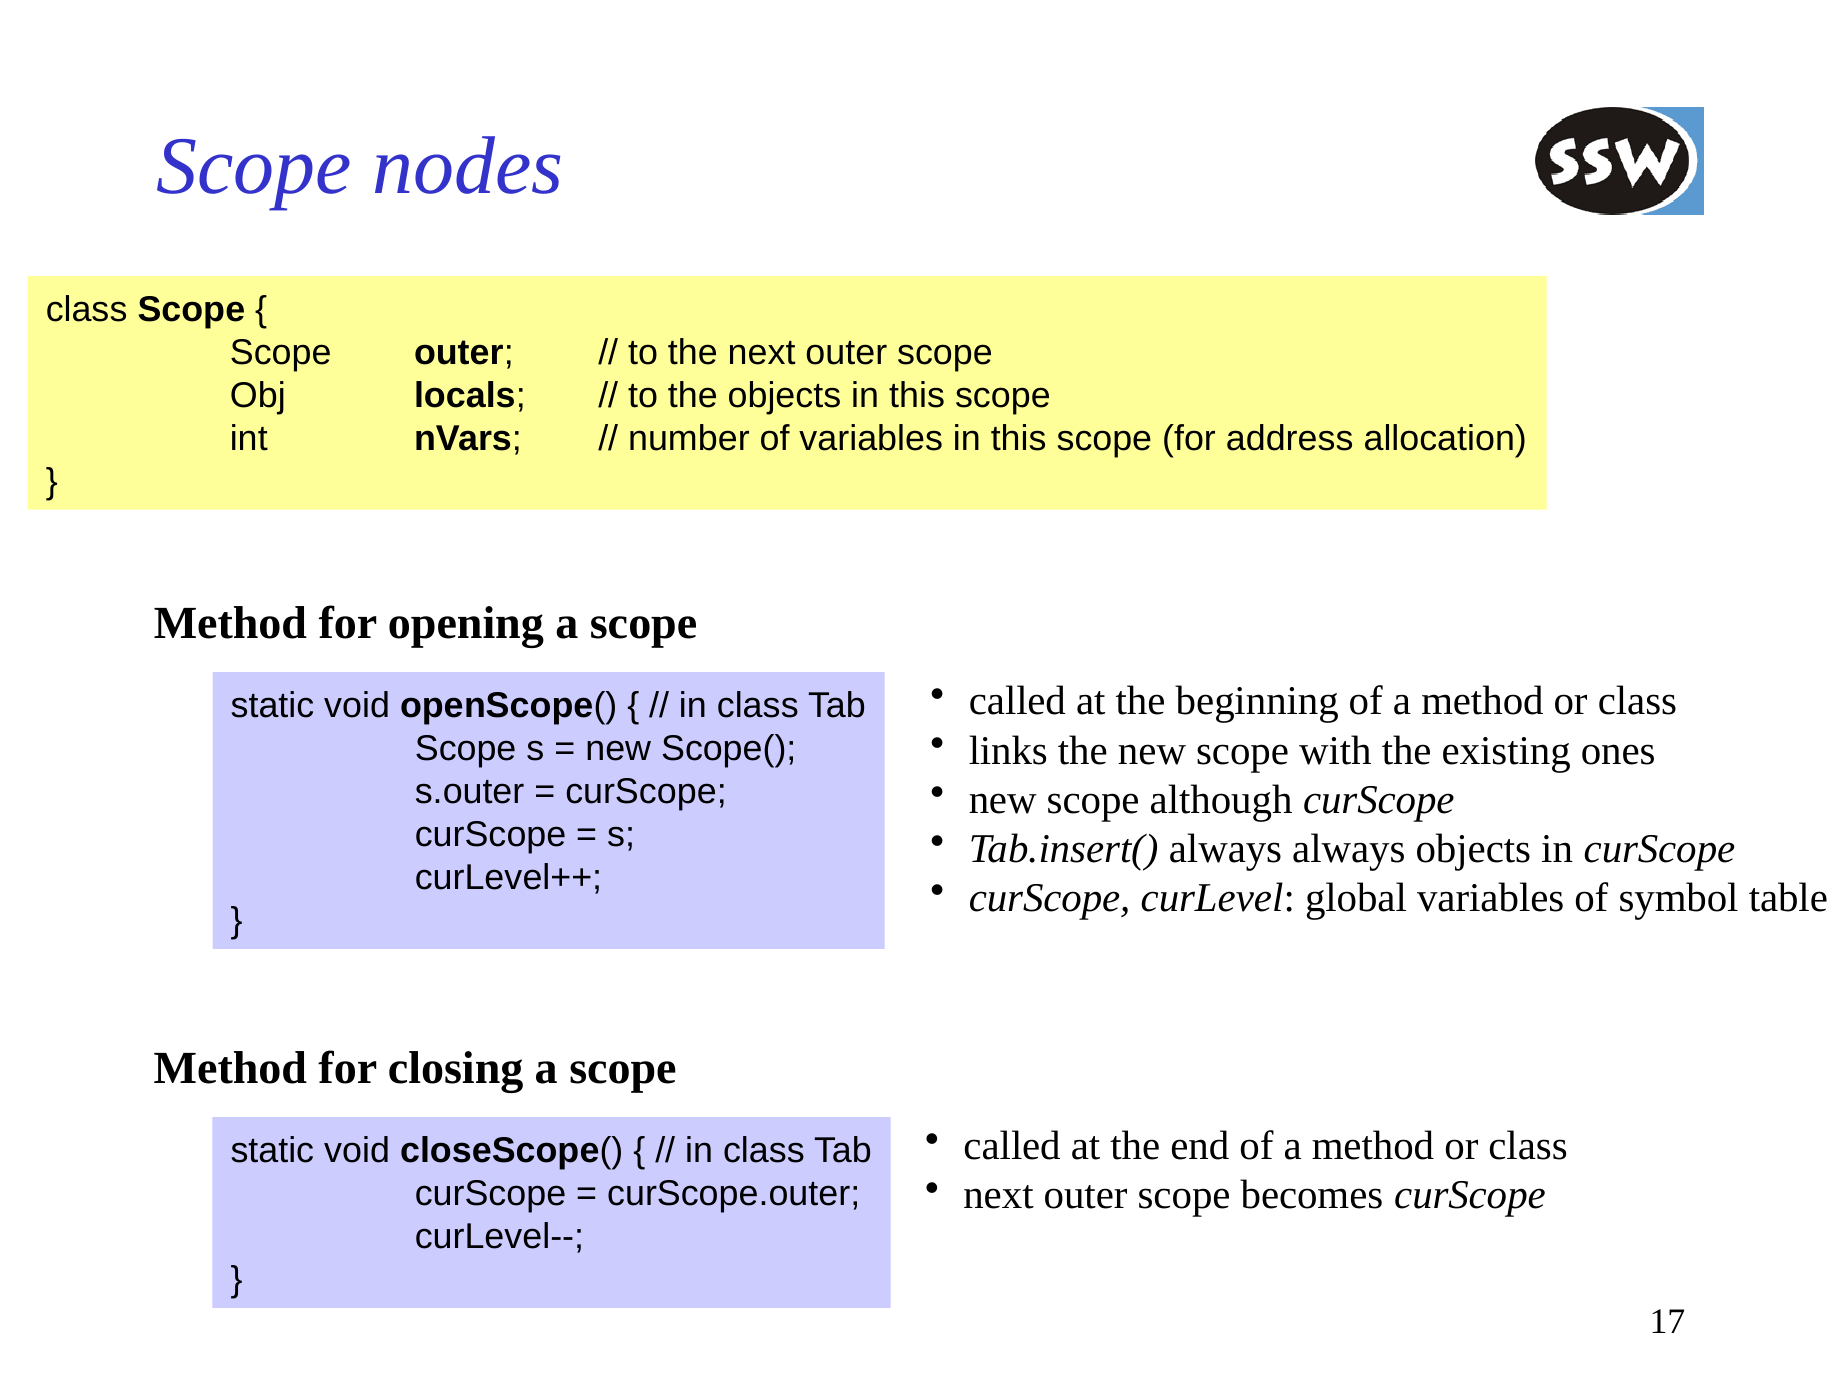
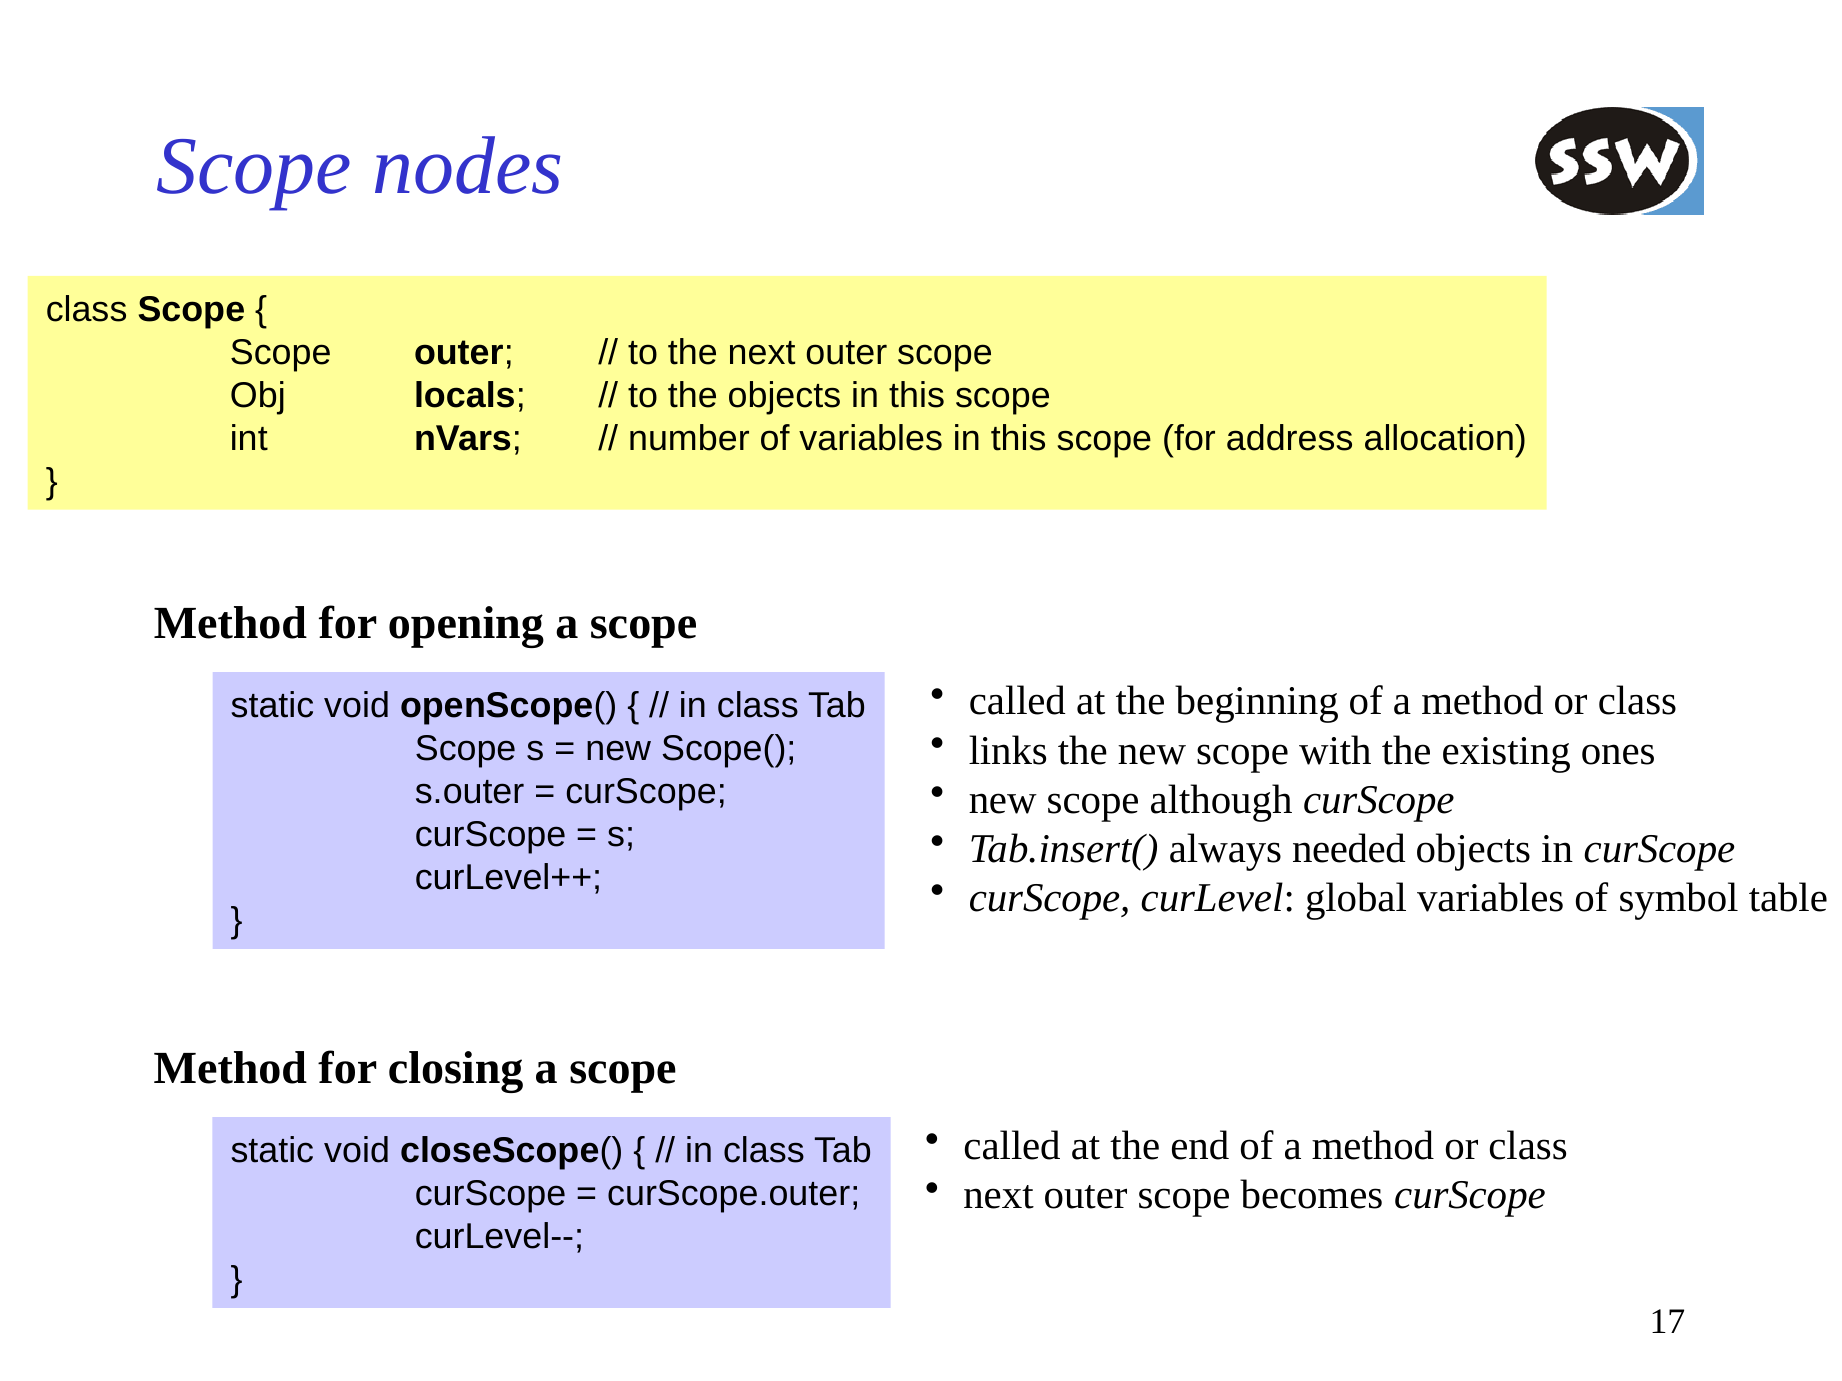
always always: always -> needed
